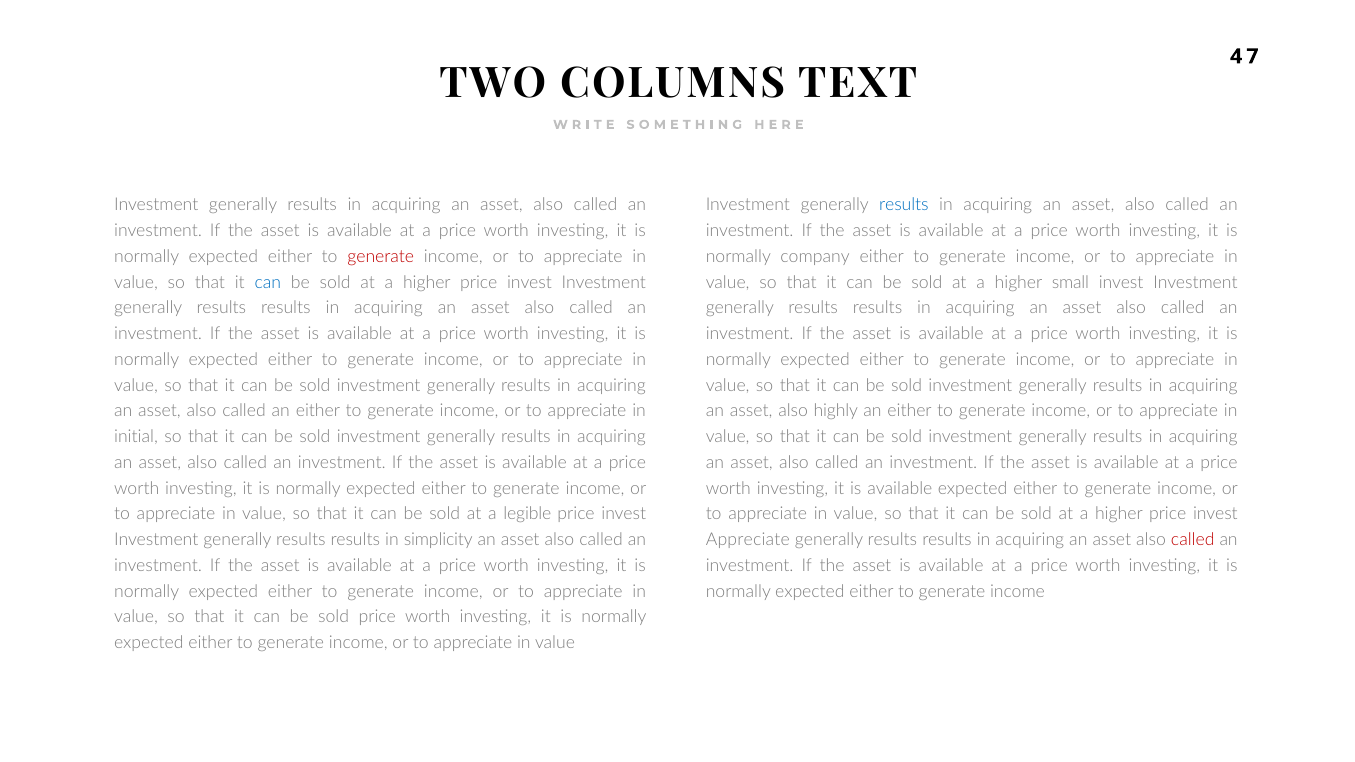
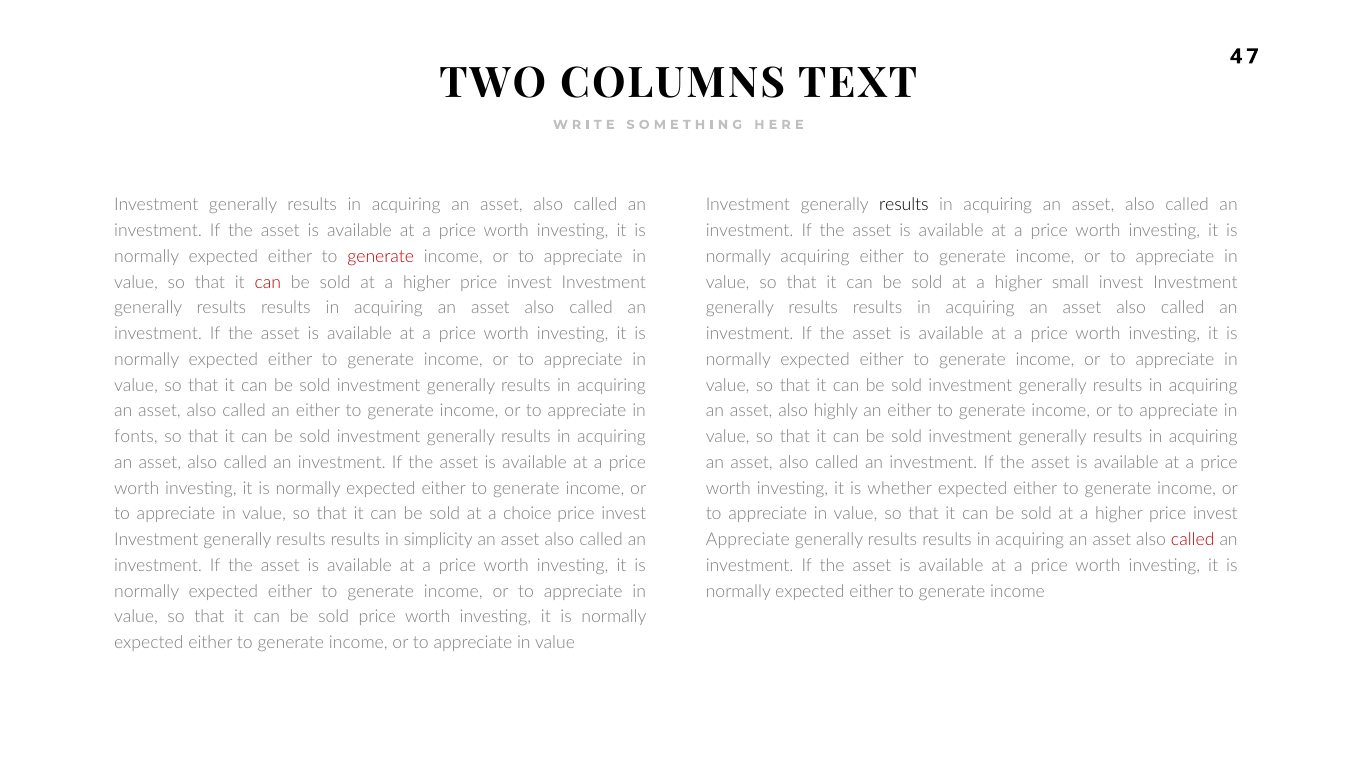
results at (904, 205) colour: blue -> black
normally company: company -> acquiring
can at (268, 282) colour: blue -> red
initial: initial -> fonts
it is available: available -> whether
legible: legible -> choice
